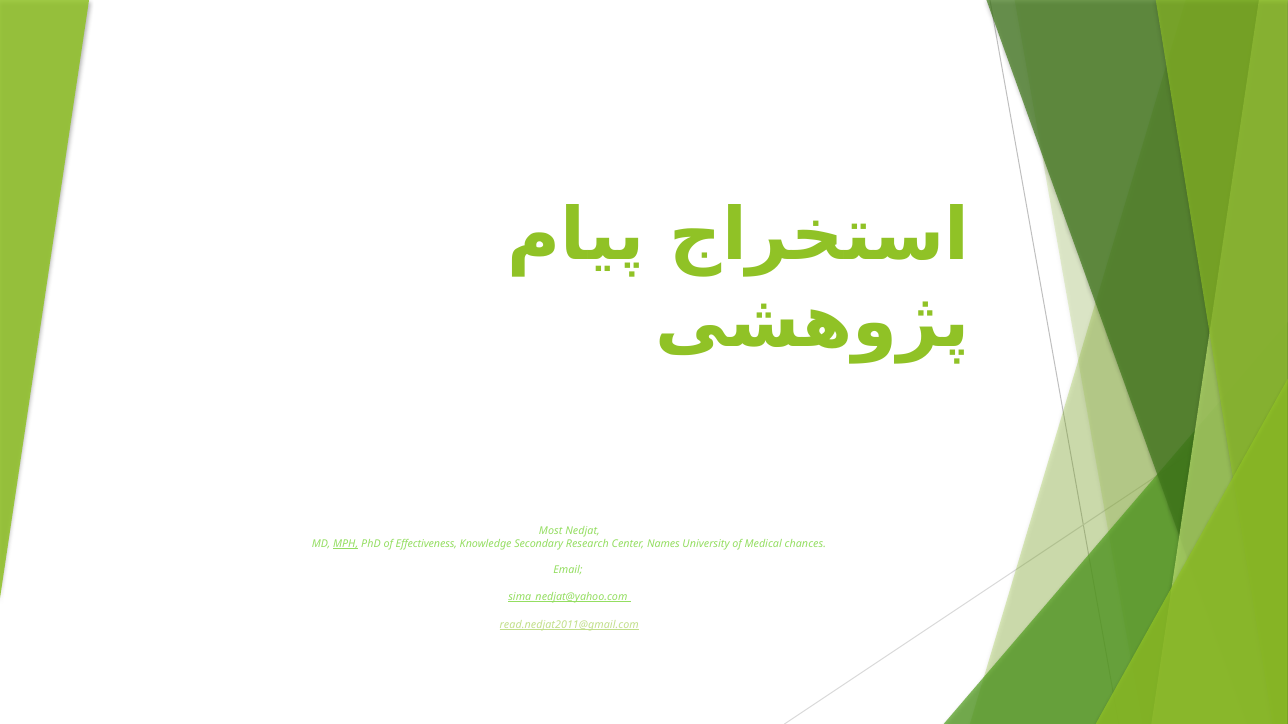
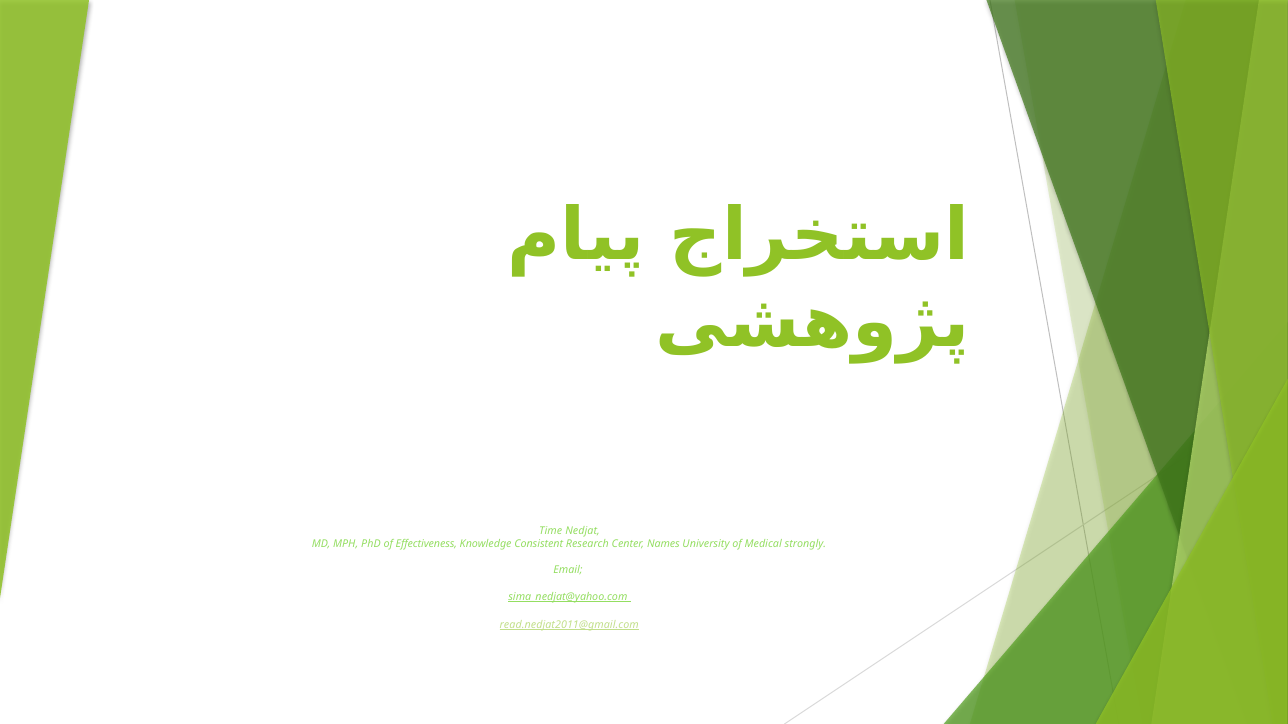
Most: Most -> Time
MPH underline: present -> none
Secondary: Secondary -> Consistent
chances: chances -> strongly
